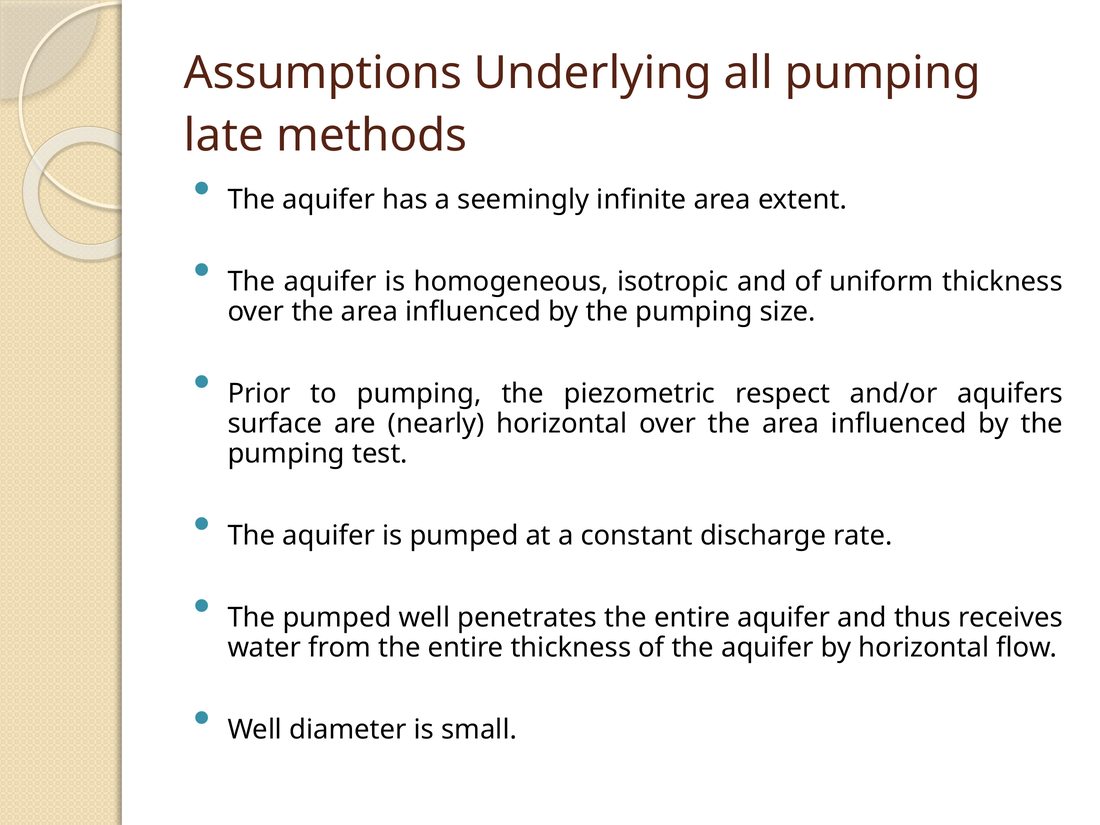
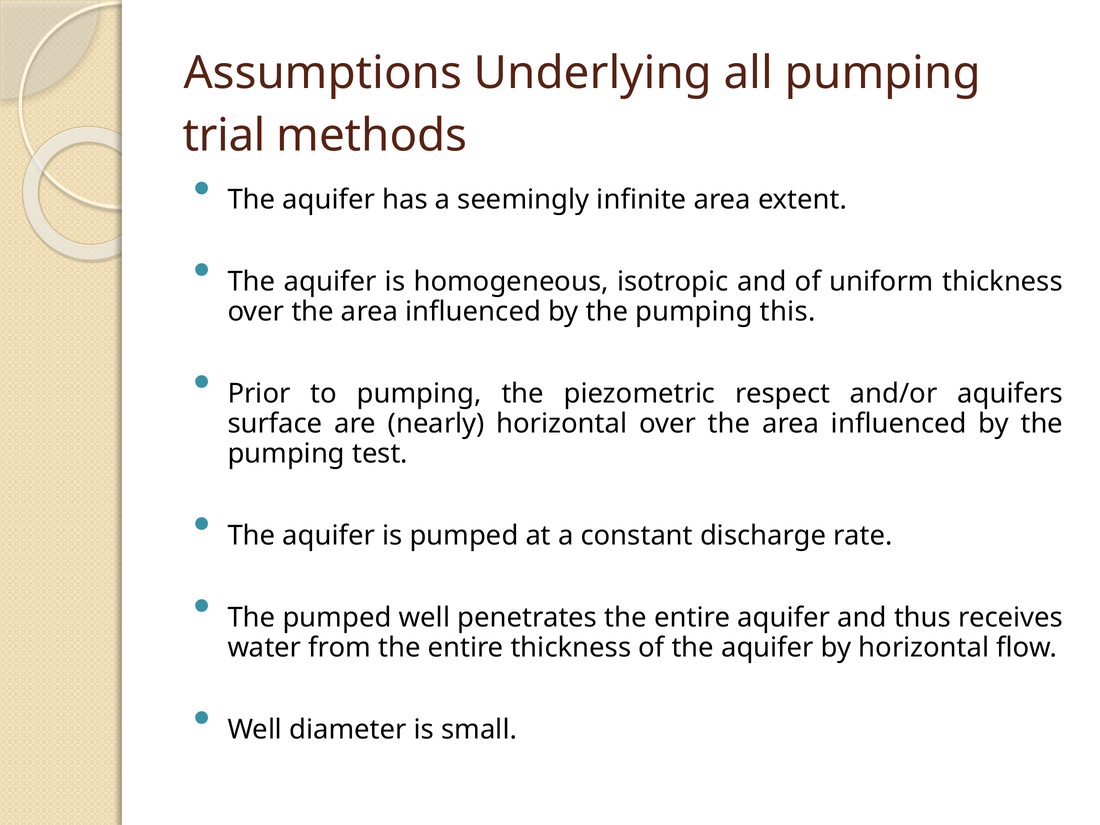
late: late -> trial
size: size -> this
